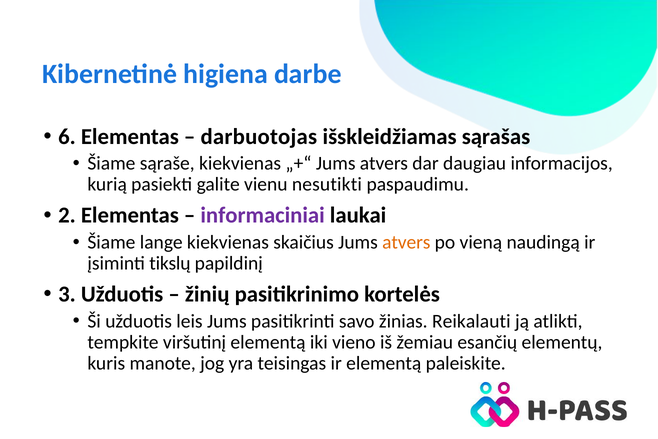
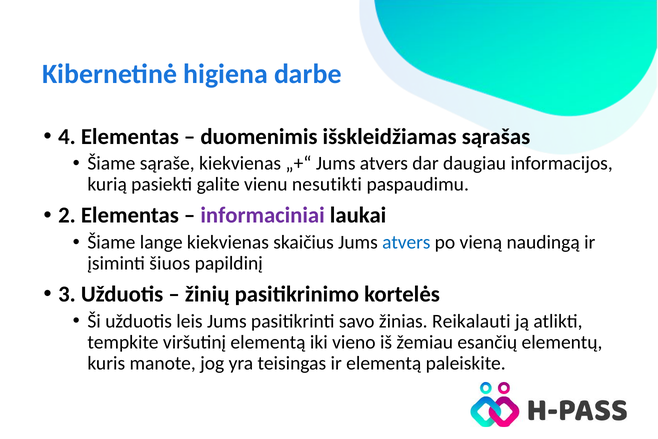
6: 6 -> 4
darbuotojas: darbuotojas -> duomenimis
atvers at (406, 242) colour: orange -> blue
tikslų: tikslų -> šiuos
